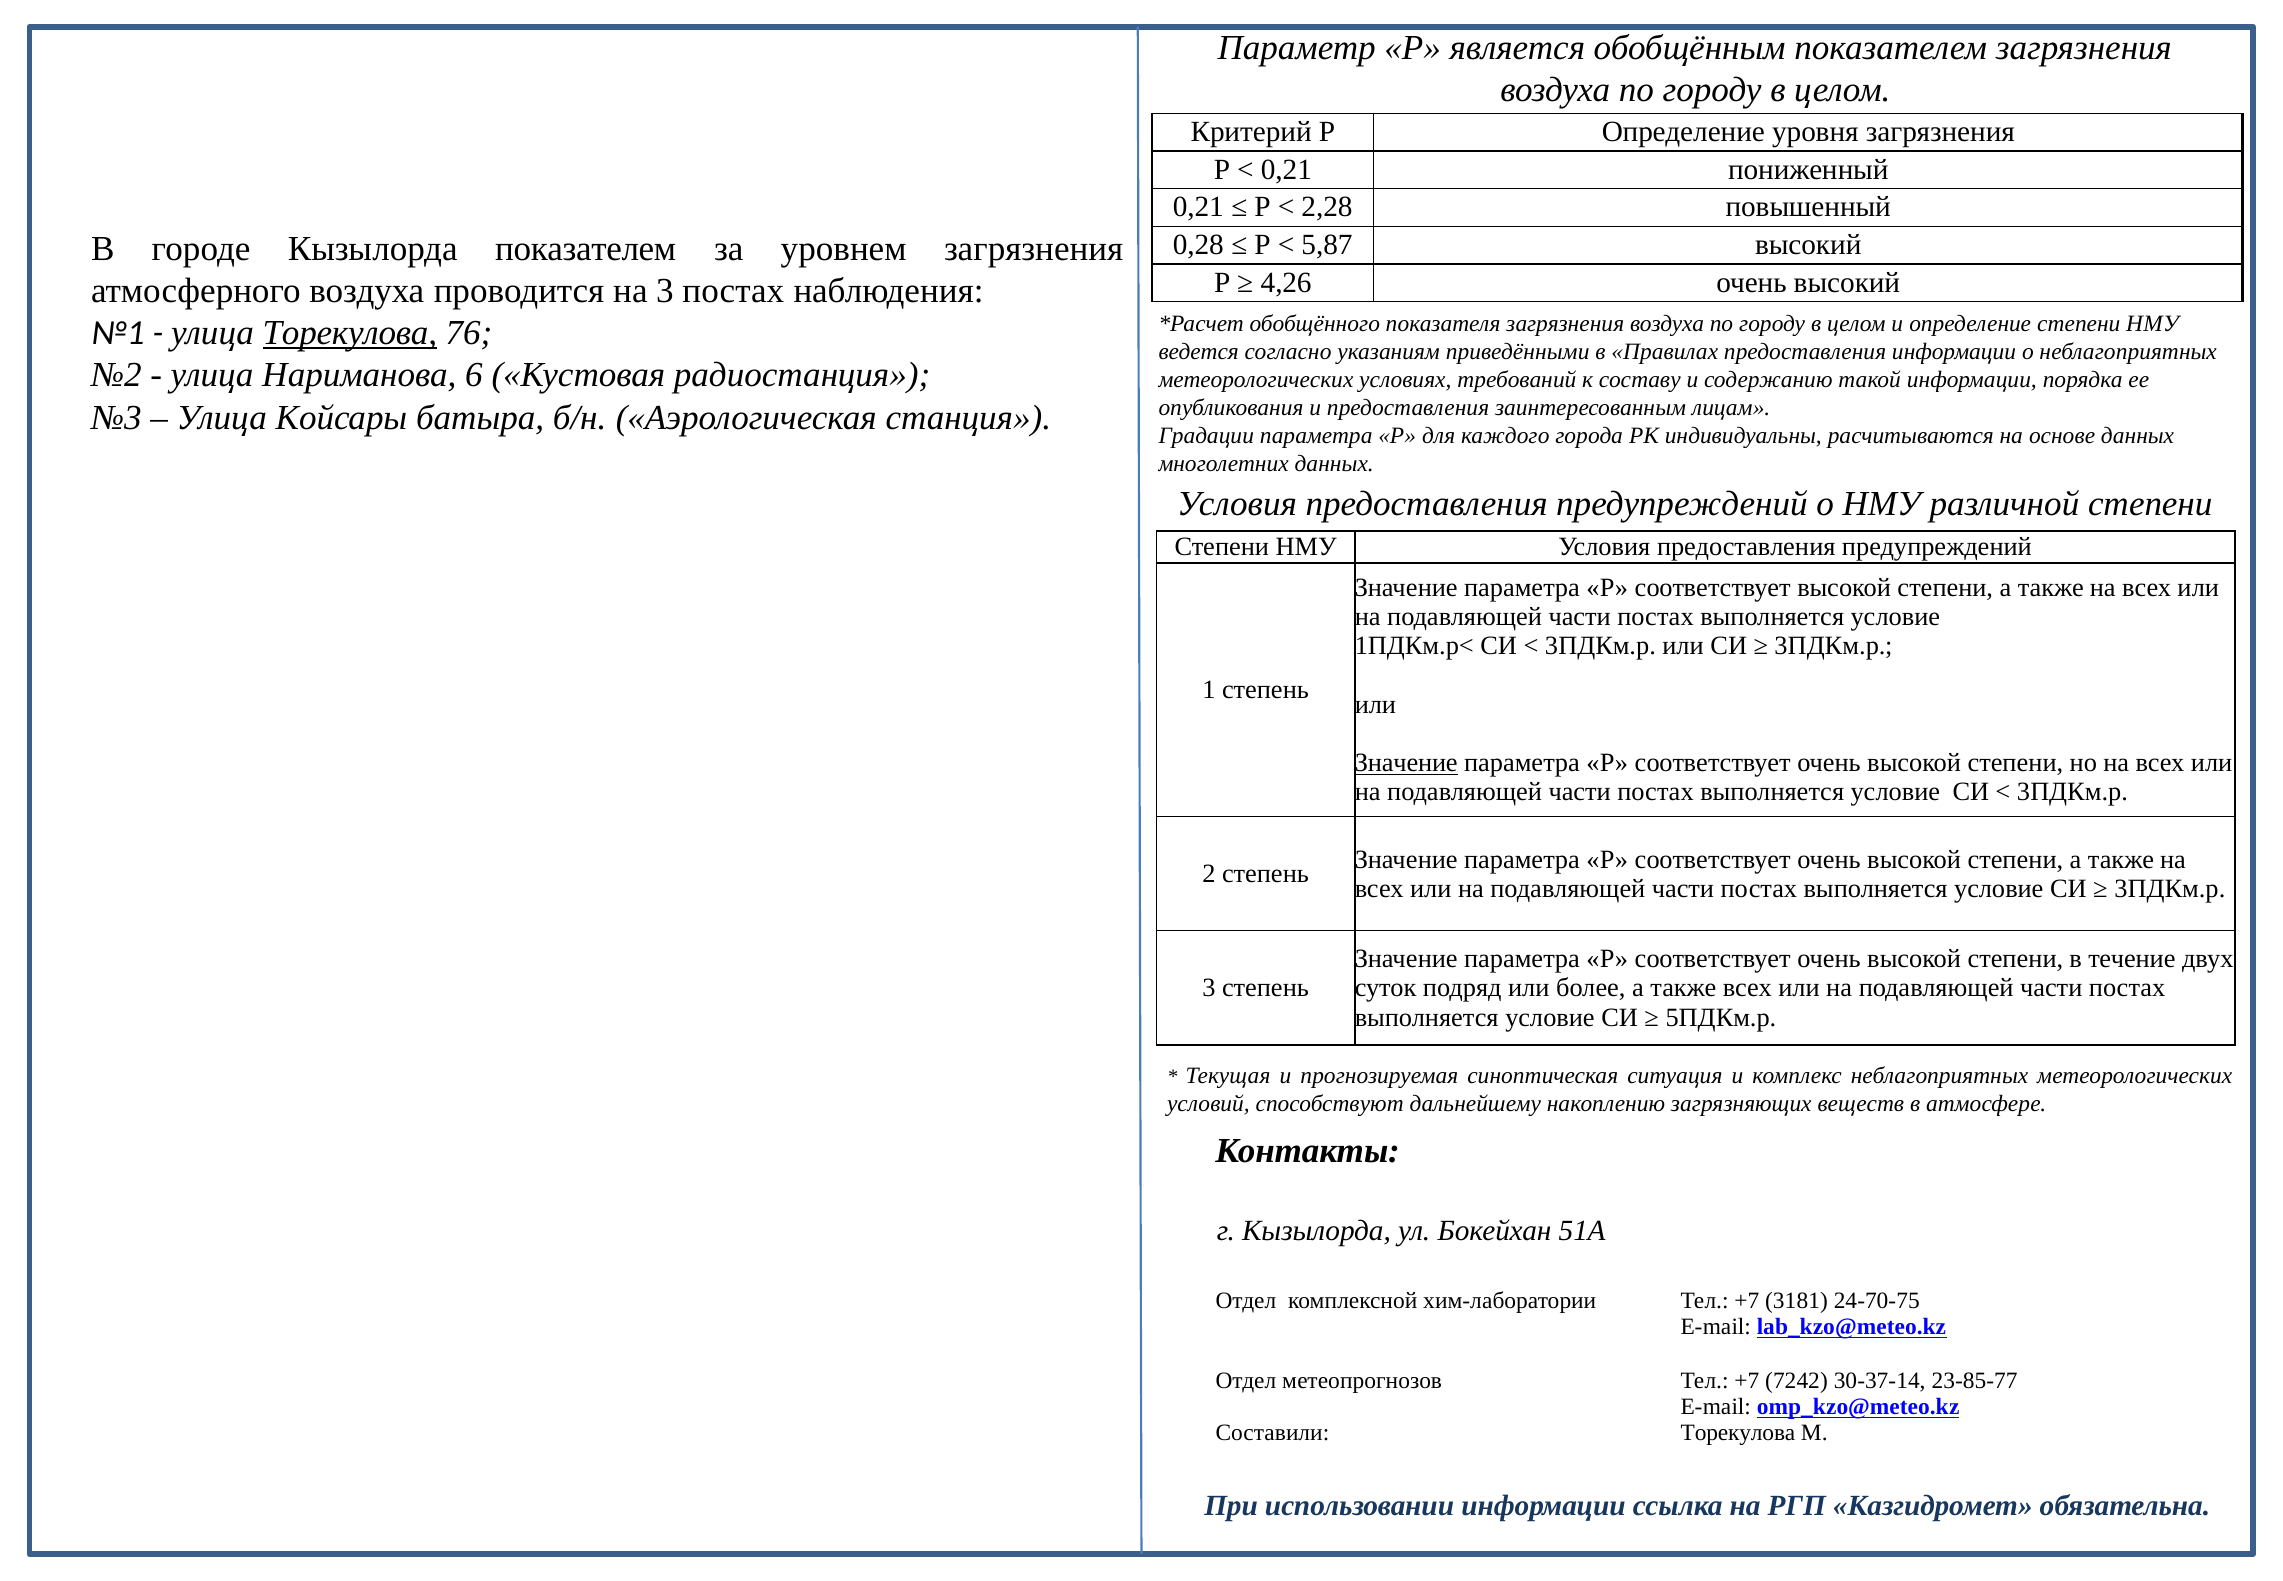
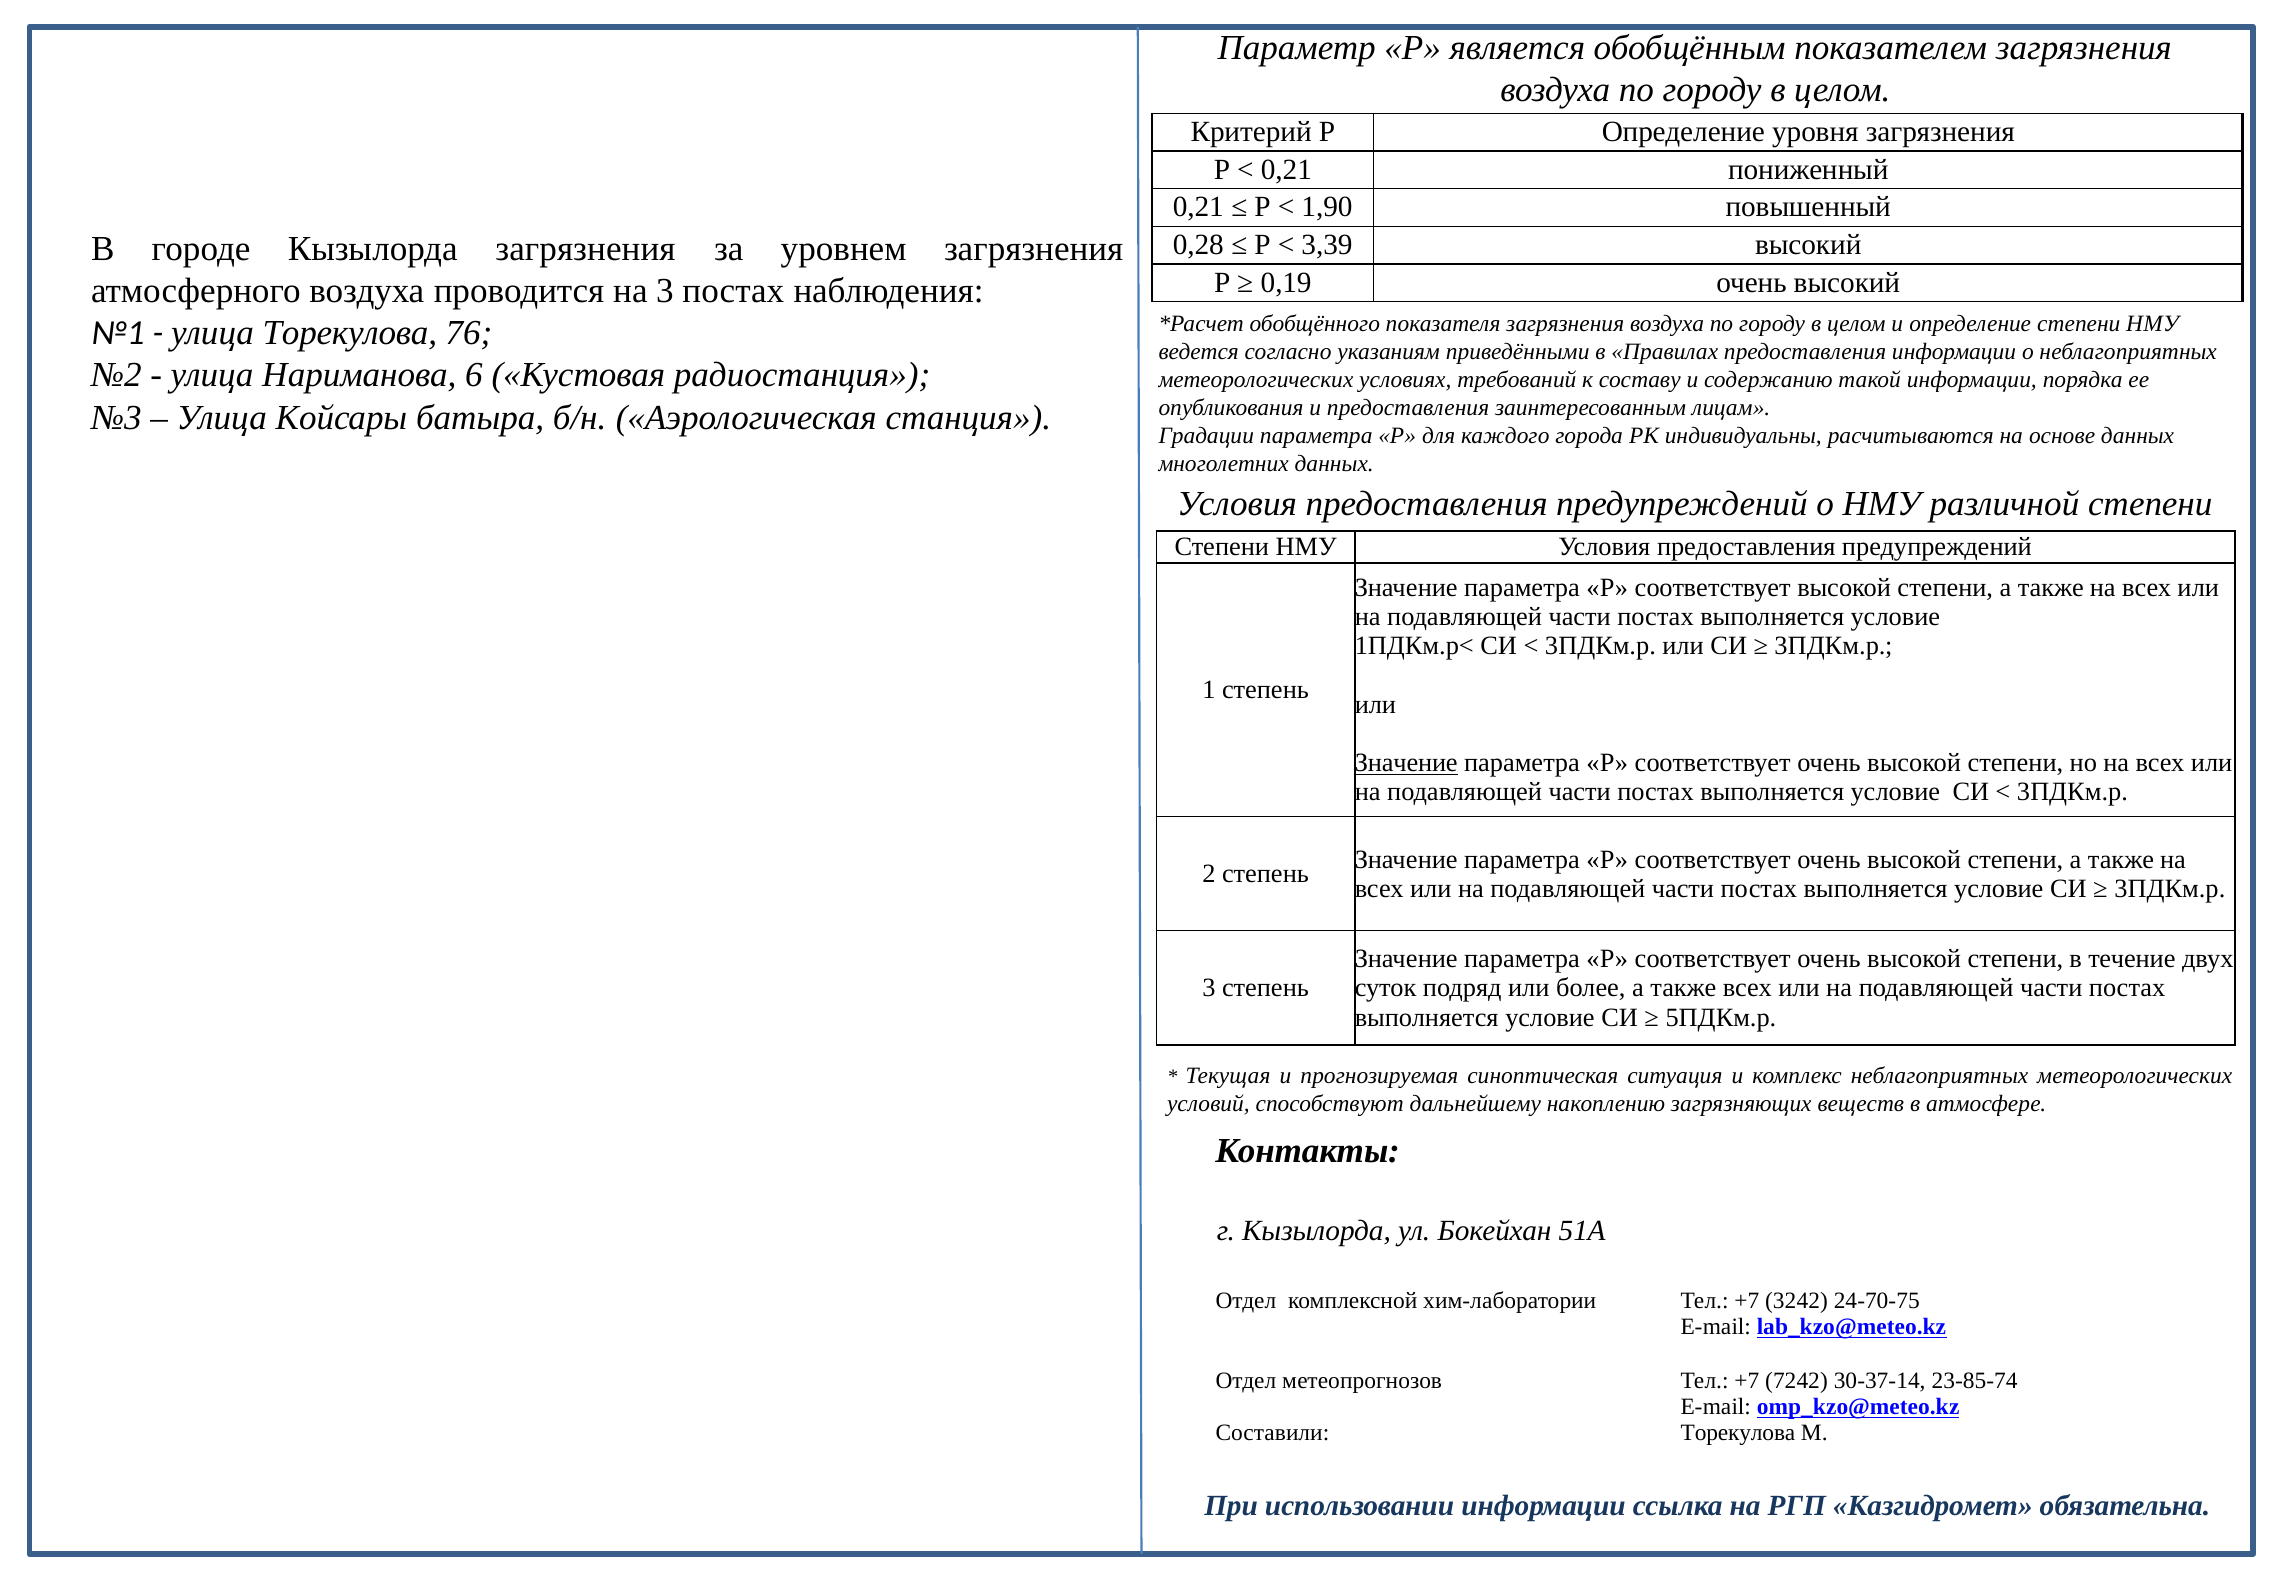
2,28: 2,28 -> 1,90
5,87: 5,87 -> 3,39
Кызылорда показателем: показателем -> загрязнения
4,26: 4,26 -> 0,19
Торекулова at (350, 333) underline: present -> none
3181: 3181 -> 3242
23-85-77: 23-85-77 -> 23-85-74
